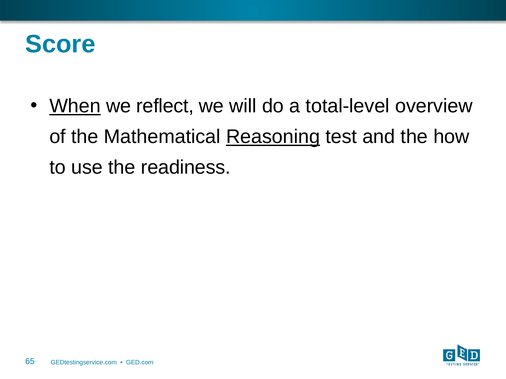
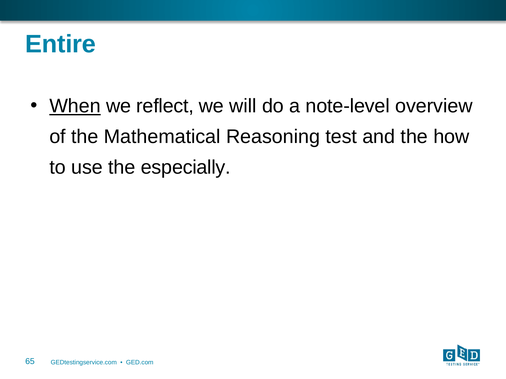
Score: Score -> Entire
total-level: total-level -> note-level
Reasoning underline: present -> none
readiness: readiness -> especially
